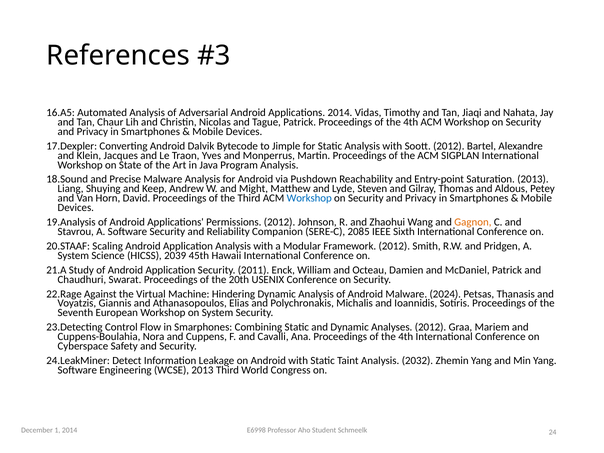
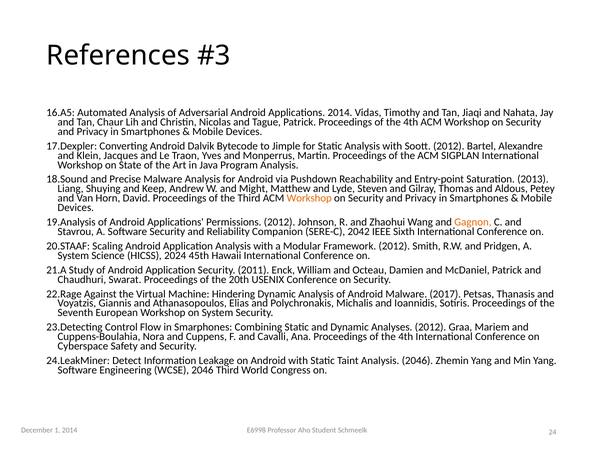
Workshop at (309, 198) colour: blue -> orange
2085: 2085 -> 2042
2039: 2039 -> 2024
2024: 2024 -> 2017
Analysis 2032: 2032 -> 2046
WCSE 2013: 2013 -> 2046
